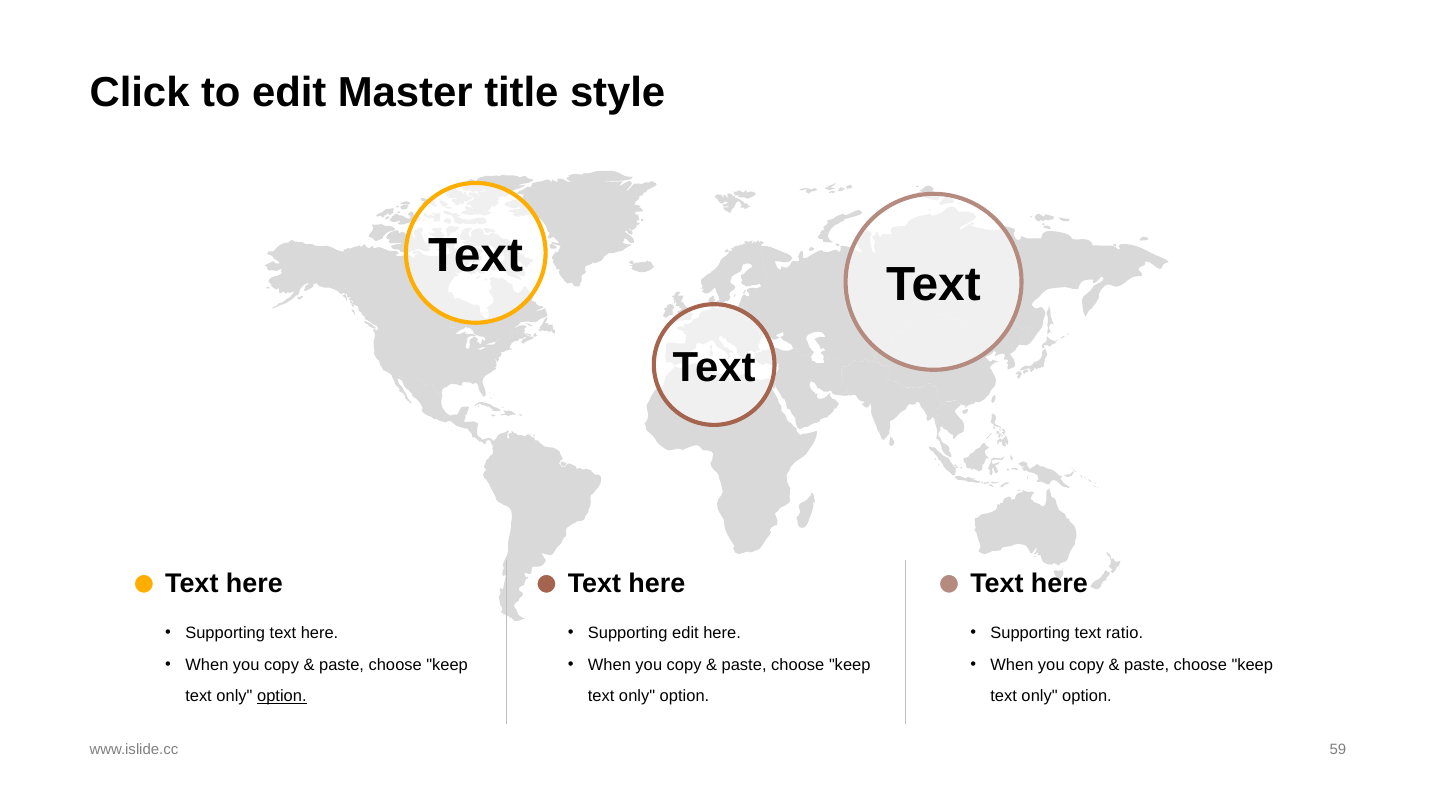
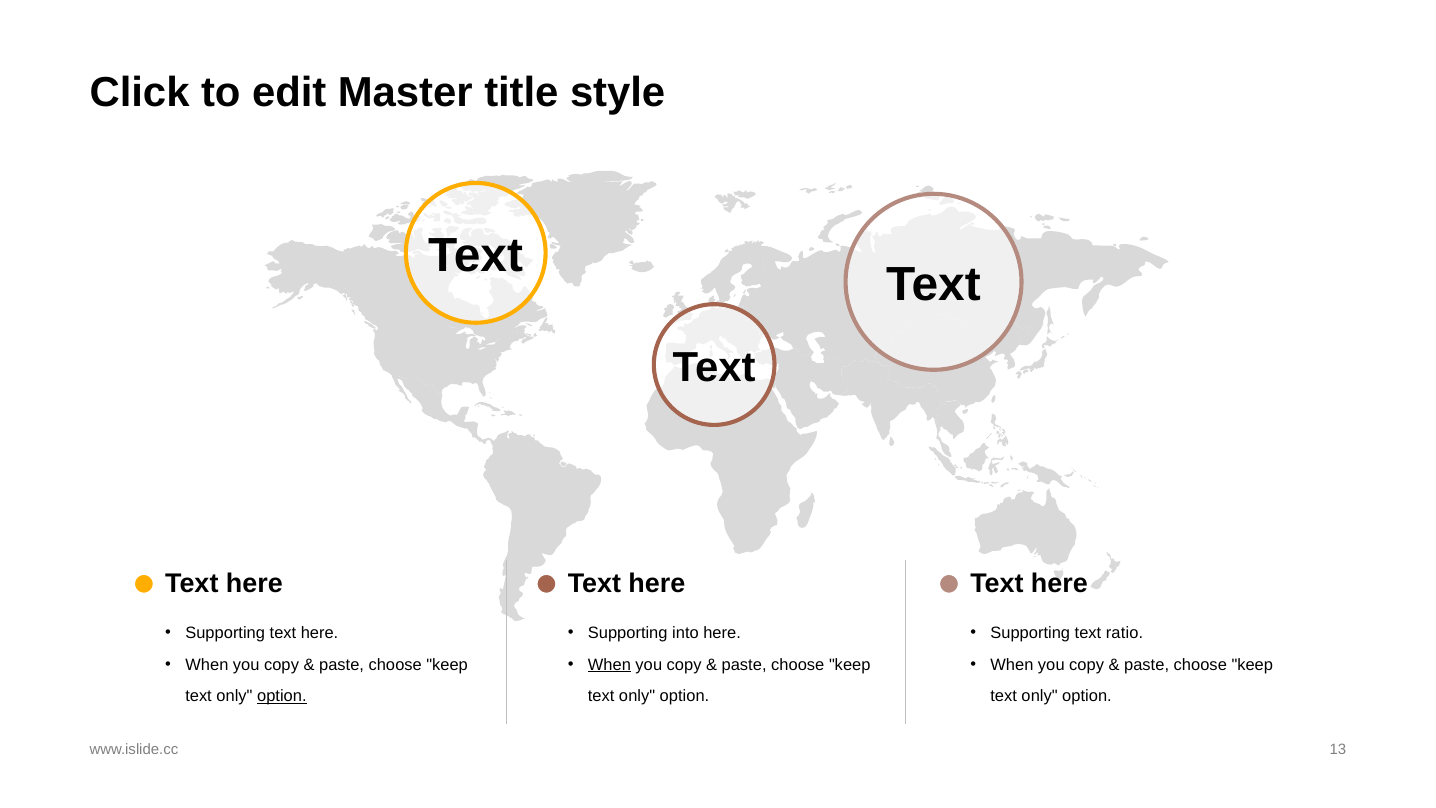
Supporting edit: edit -> into
When at (609, 665) underline: none -> present
59: 59 -> 13
